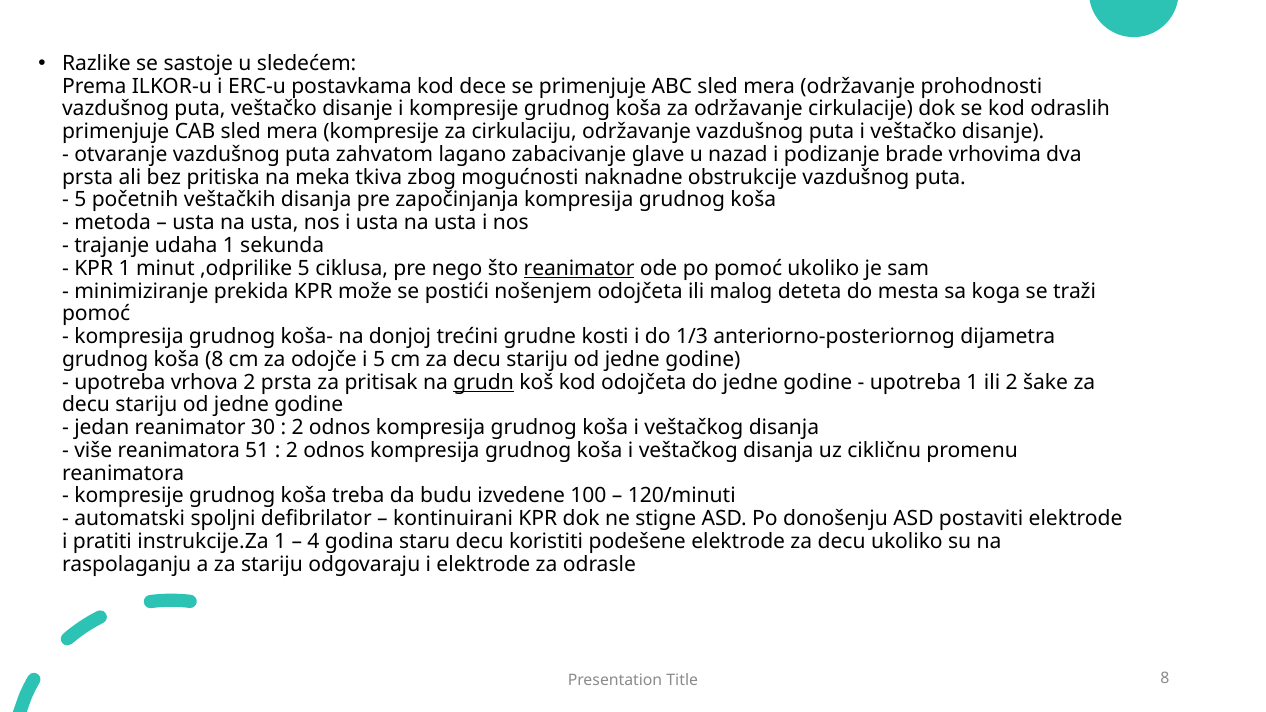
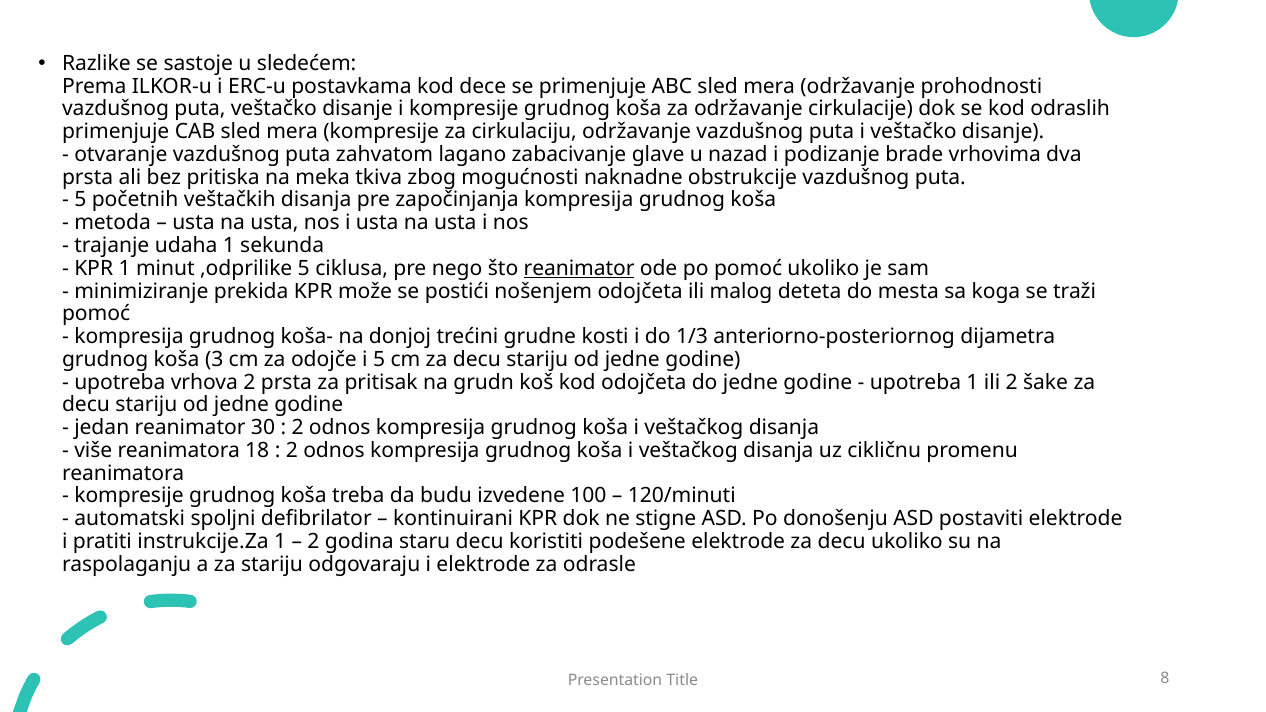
koša 8: 8 -> 3
grudn underline: present -> none
51: 51 -> 18
4 at (313, 542): 4 -> 2
